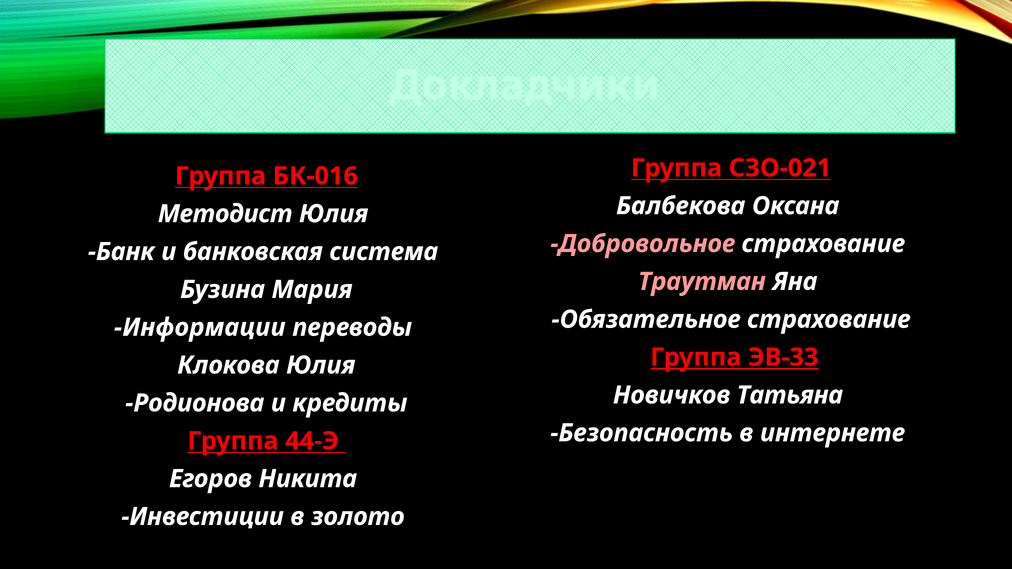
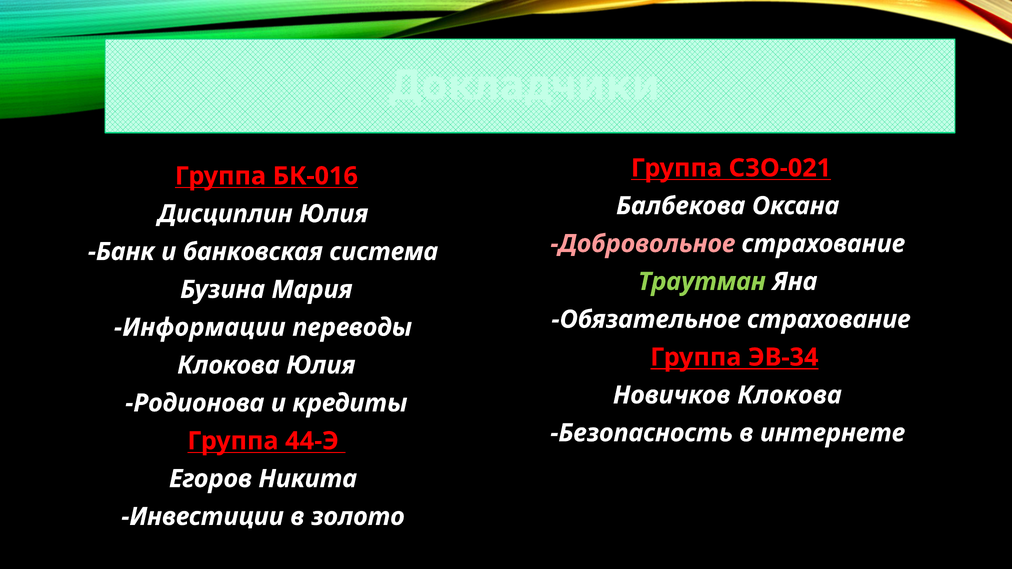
Методист: Методист -> Дисциплин
Траутман colour: pink -> light green
ЭВ-33: ЭВ-33 -> ЭВ-34
Новичков Татьяна: Татьяна -> Клокова
